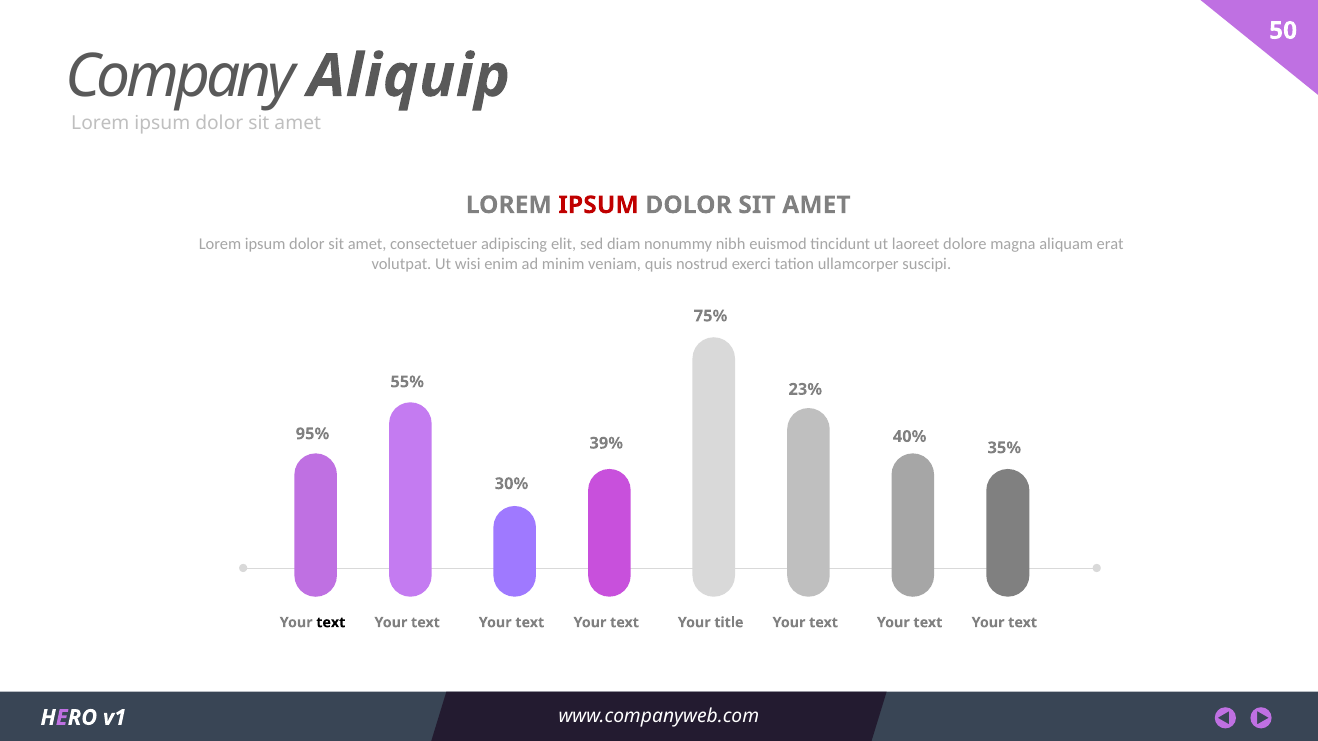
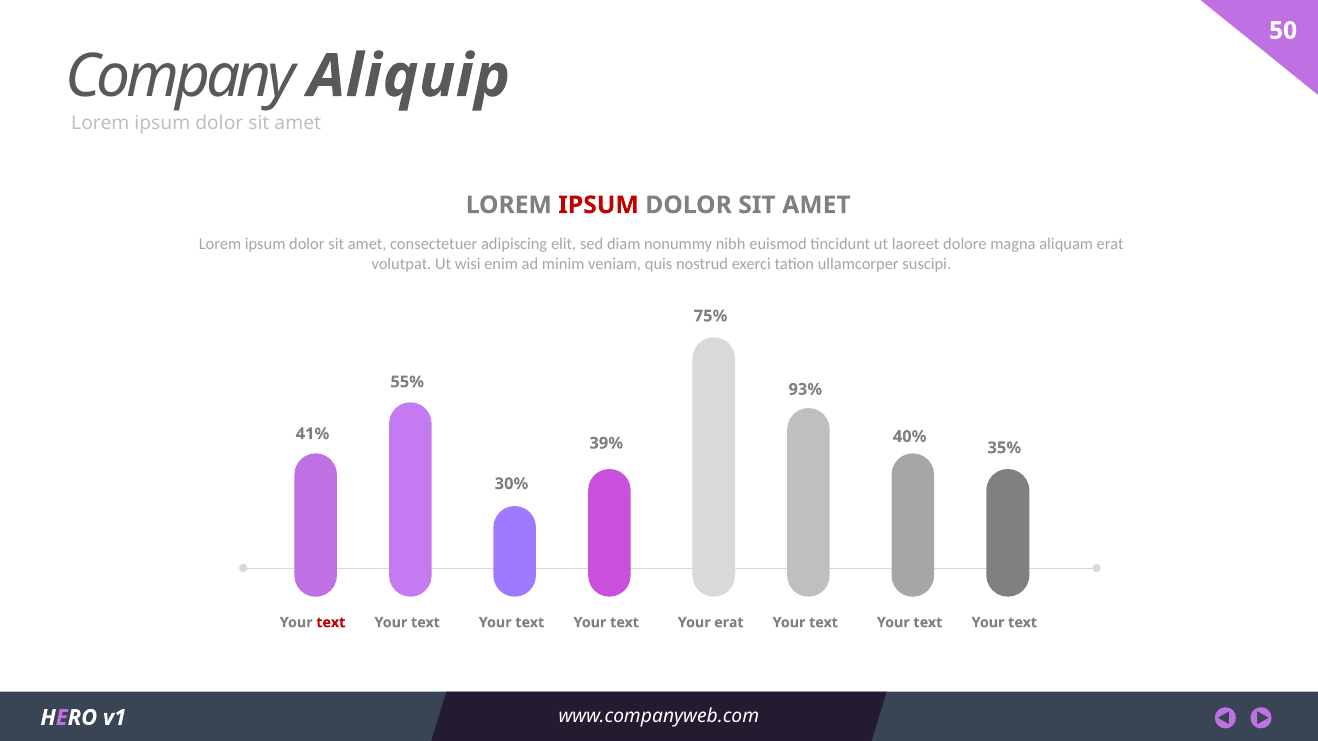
23%: 23% -> 93%
95%: 95% -> 41%
text at (331, 623) colour: black -> red
Your title: title -> erat
